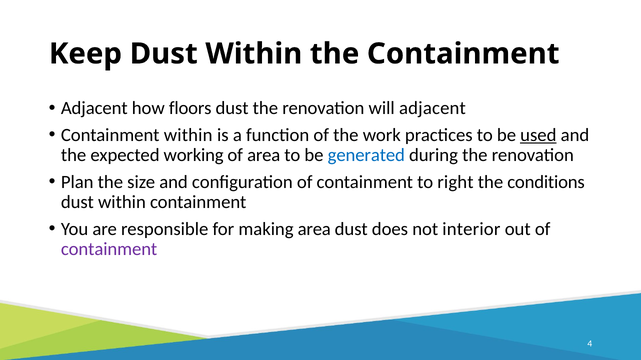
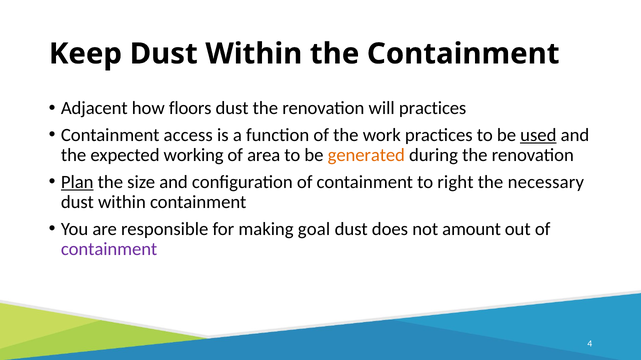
will adjacent: adjacent -> practices
Containment within: within -> access
generated colour: blue -> orange
Plan underline: none -> present
conditions: conditions -> necessary
making area: area -> goal
interior: interior -> amount
